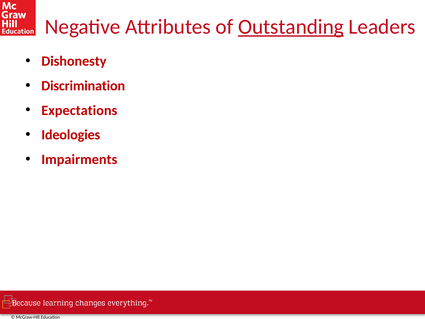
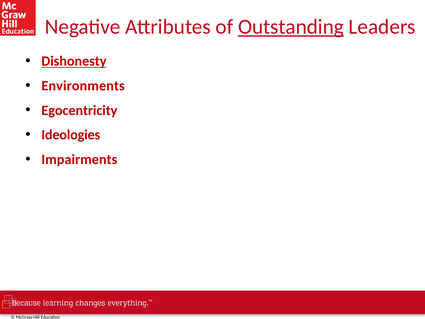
Dishonesty underline: none -> present
Discrimination: Discrimination -> Environments
Expectations: Expectations -> Egocentricity
